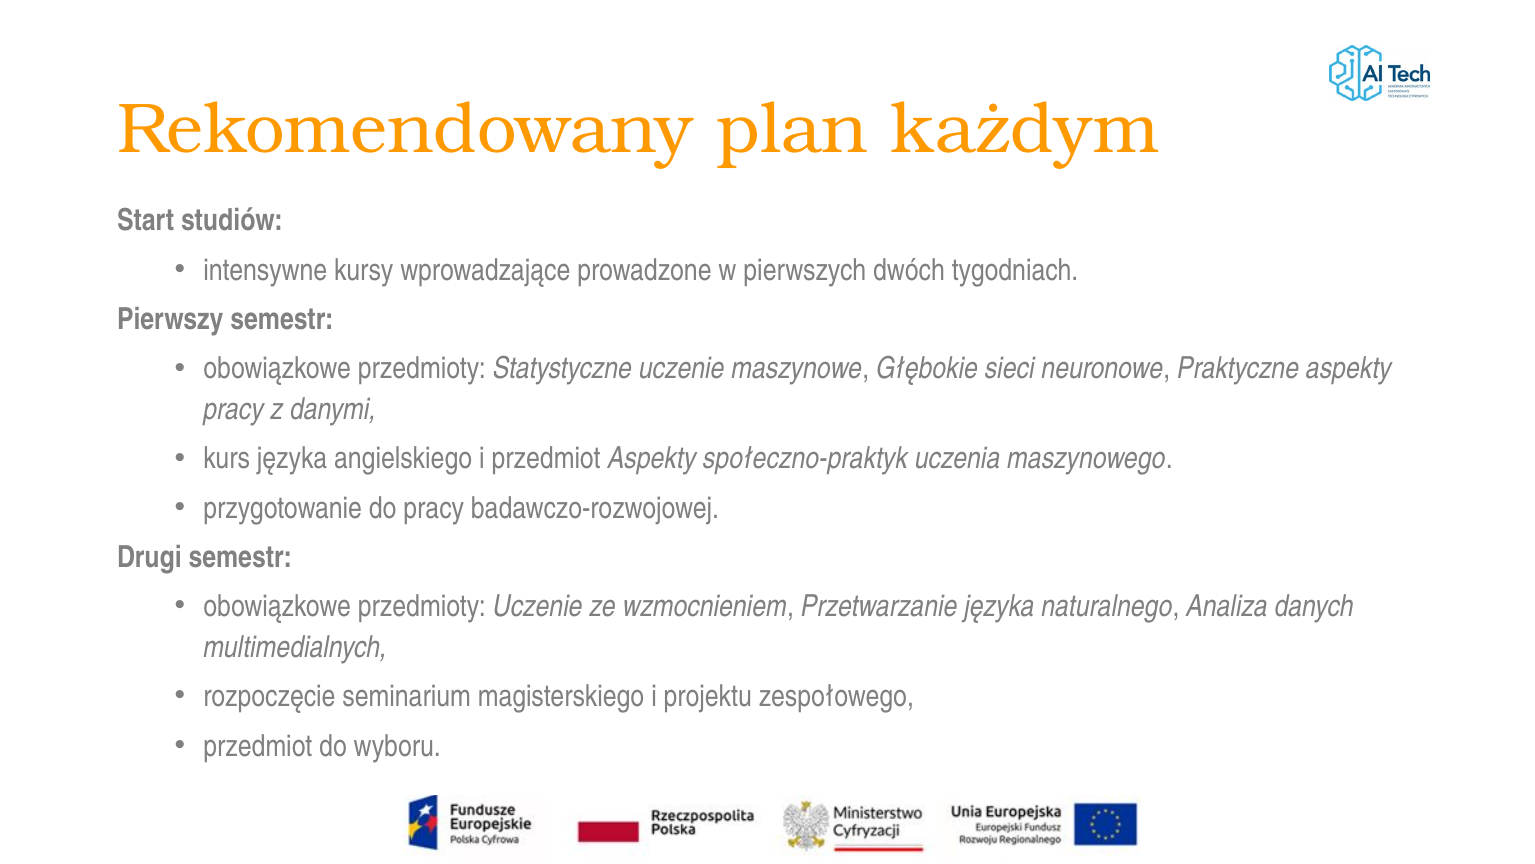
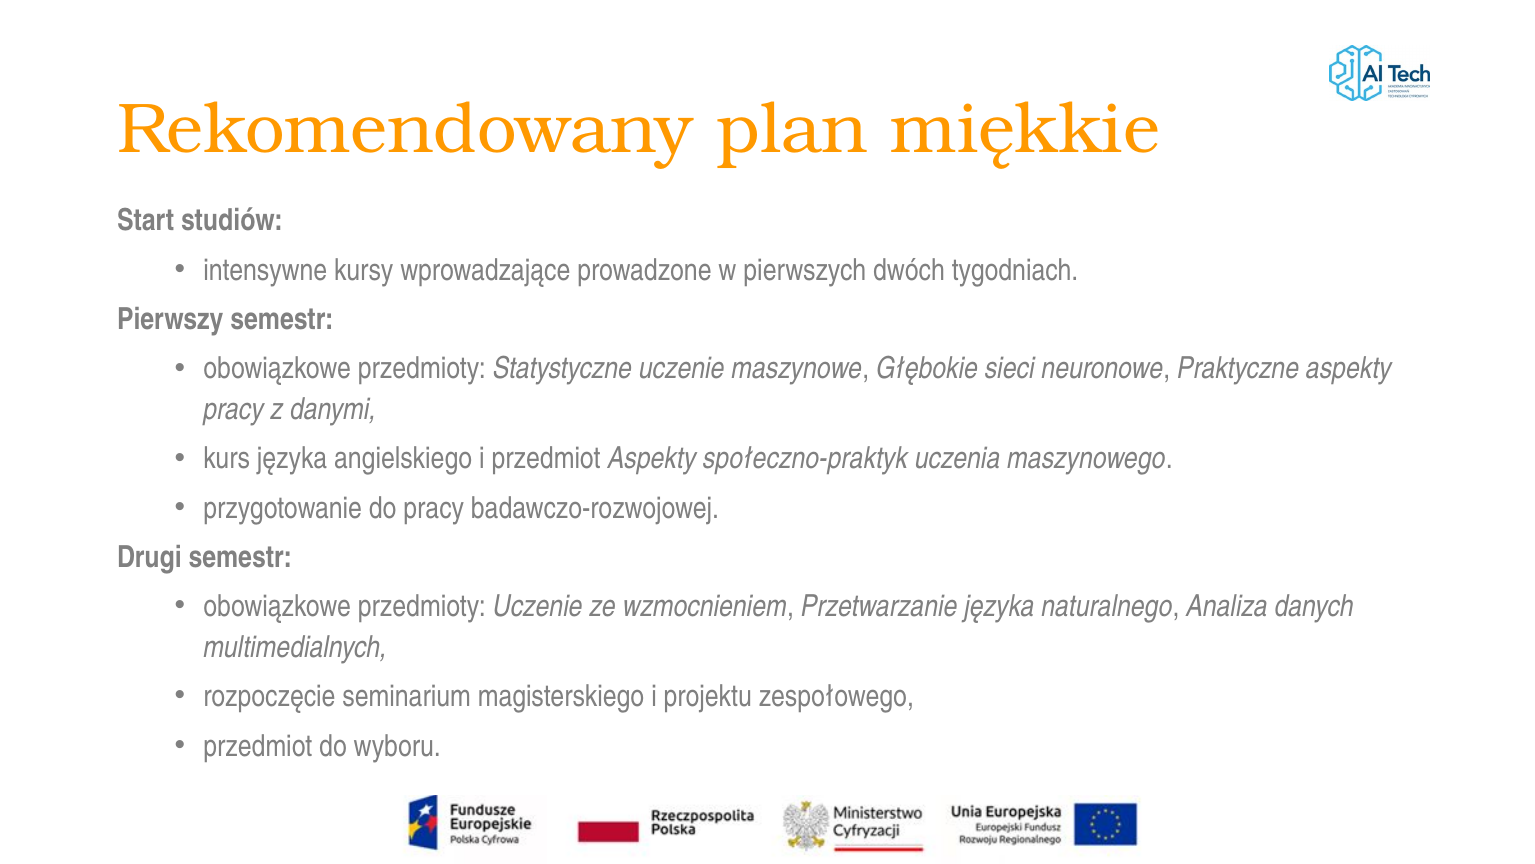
każdym: każdym -> miękkie
